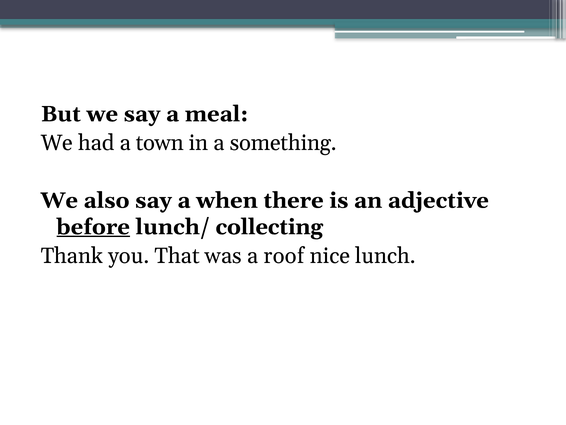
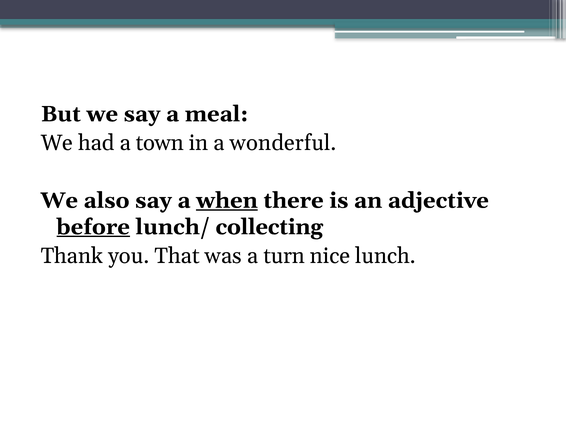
something: something -> wonderful
when underline: none -> present
roof: roof -> turn
